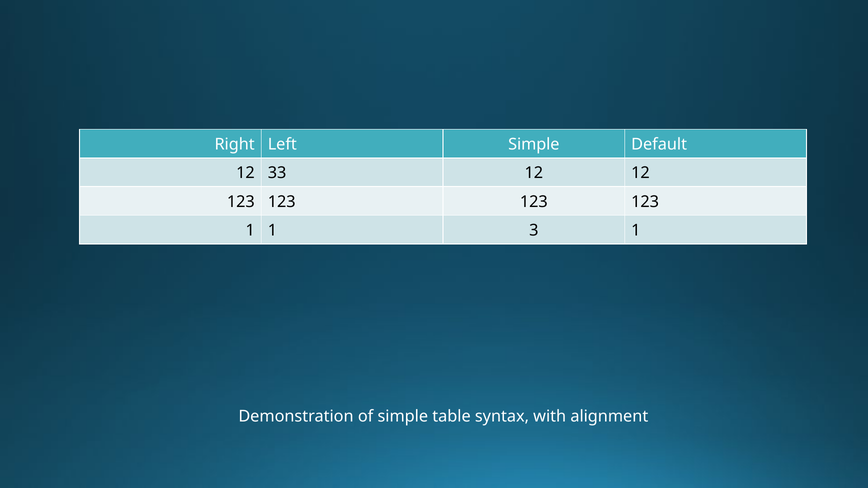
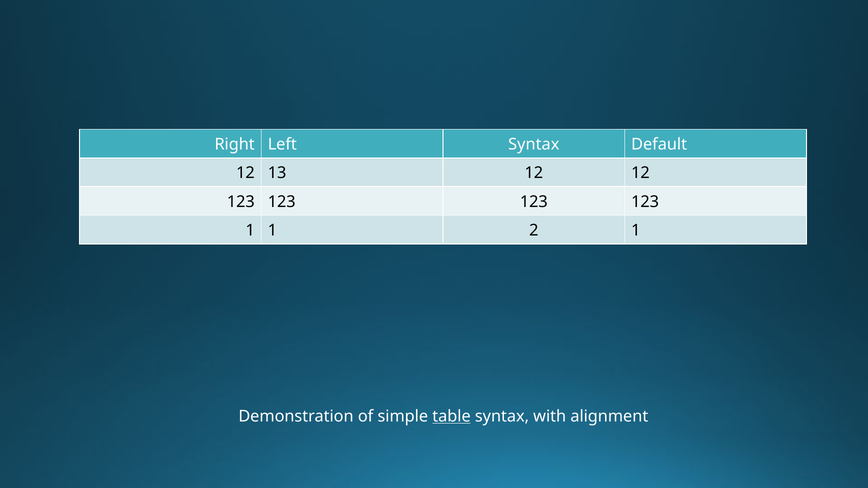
Left Simple: Simple -> Syntax
33: 33 -> 13
3: 3 -> 2
table underline: none -> present
